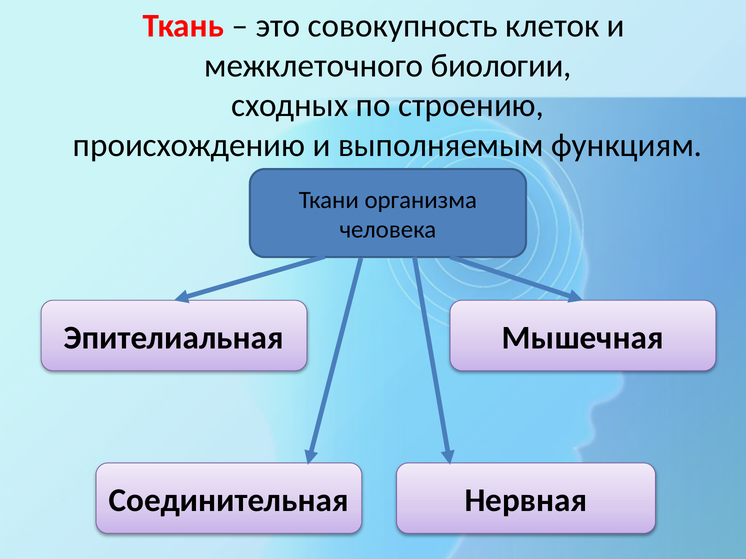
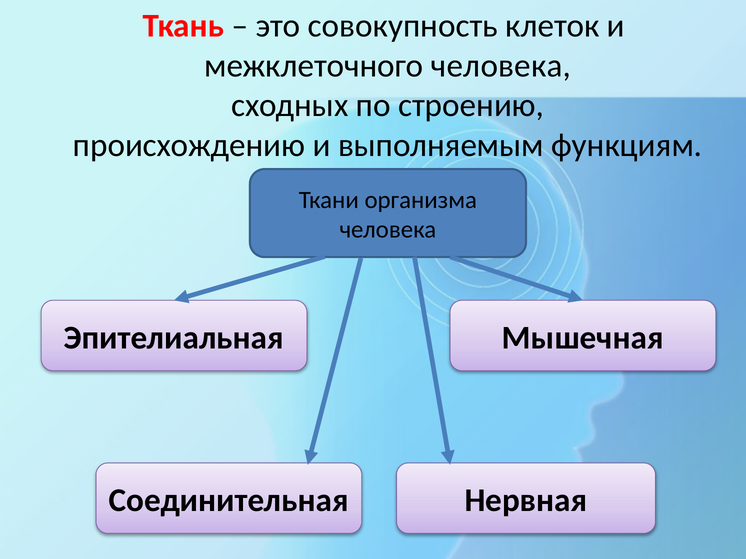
межклеточного биологии: биологии -> человека
